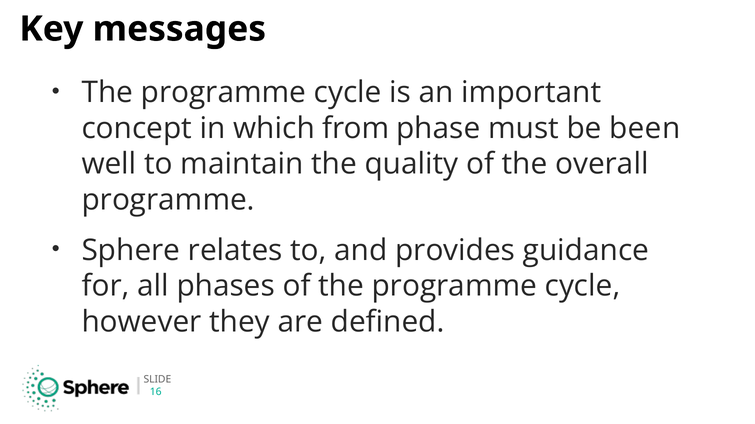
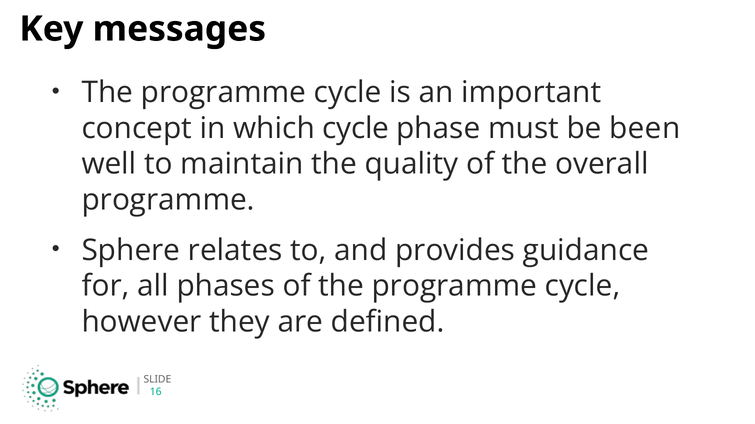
which from: from -> cycle
